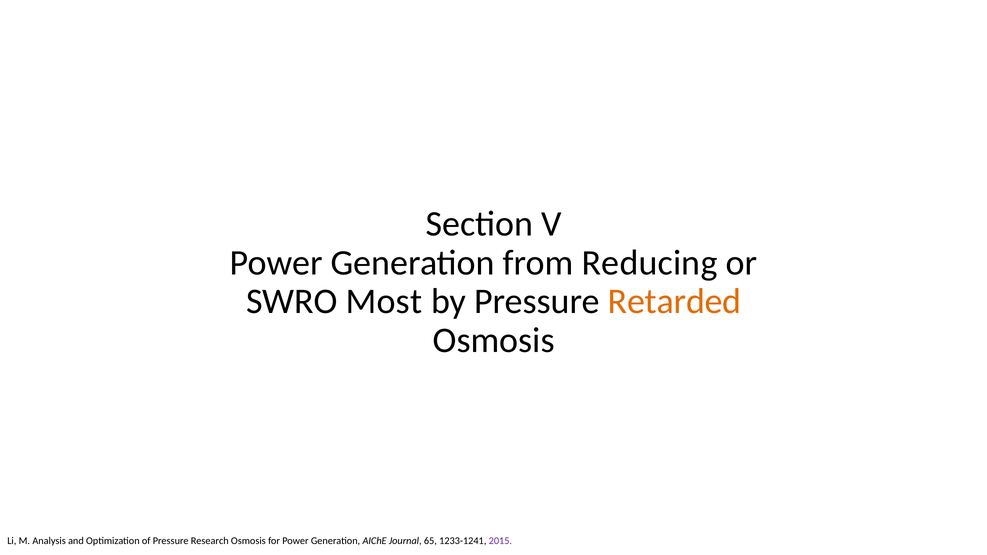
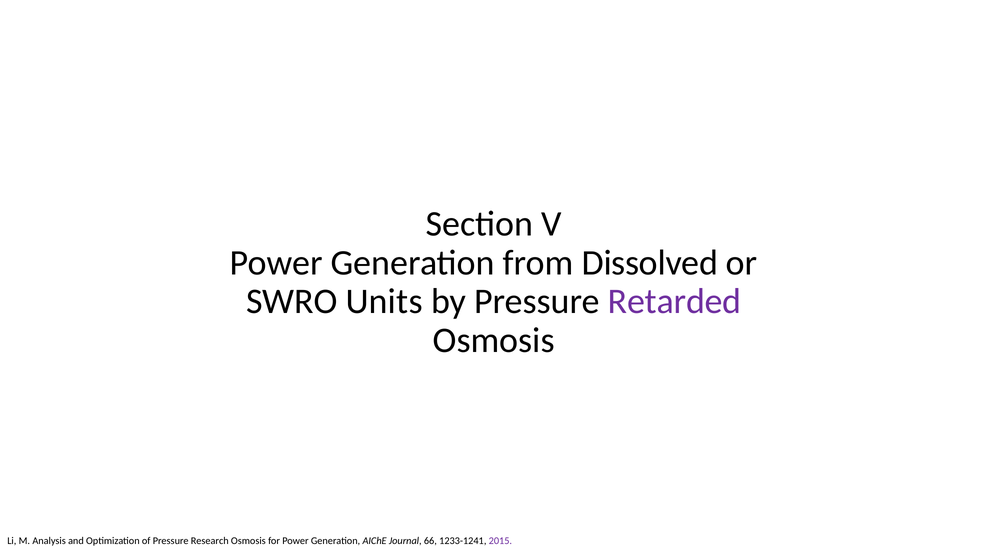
Reducing: Reducing -> Dissolved
Most: Most -> Units
Retarded colour: orange -> purple
65: 65 -> 66
